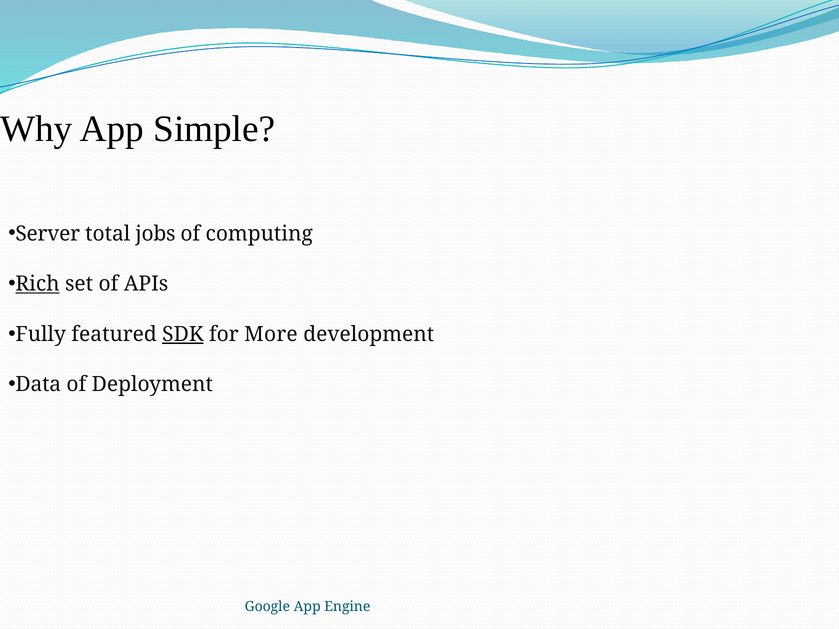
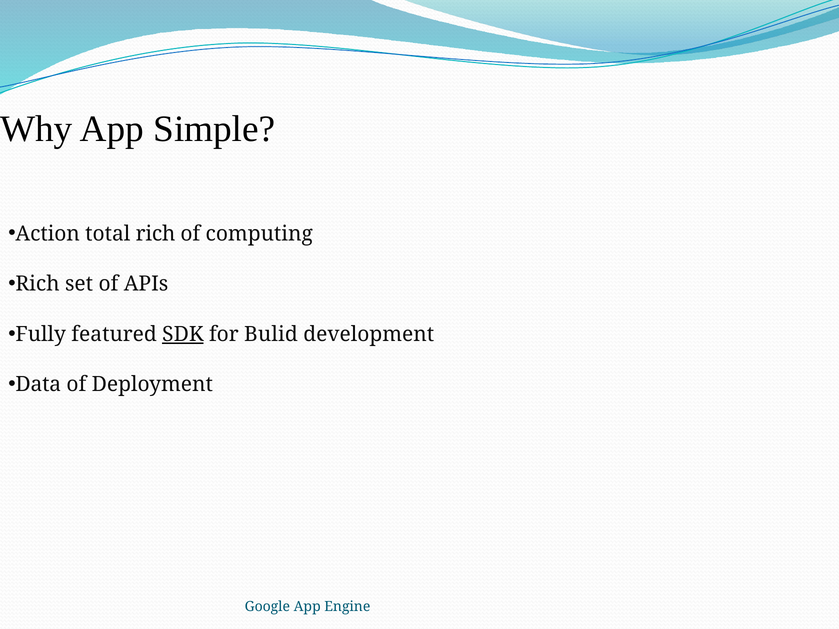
Server: Server -> Action
total jobs: jobs -> rich
Rich at (38, 284) underline: present -> none
More: More -> Bulid
